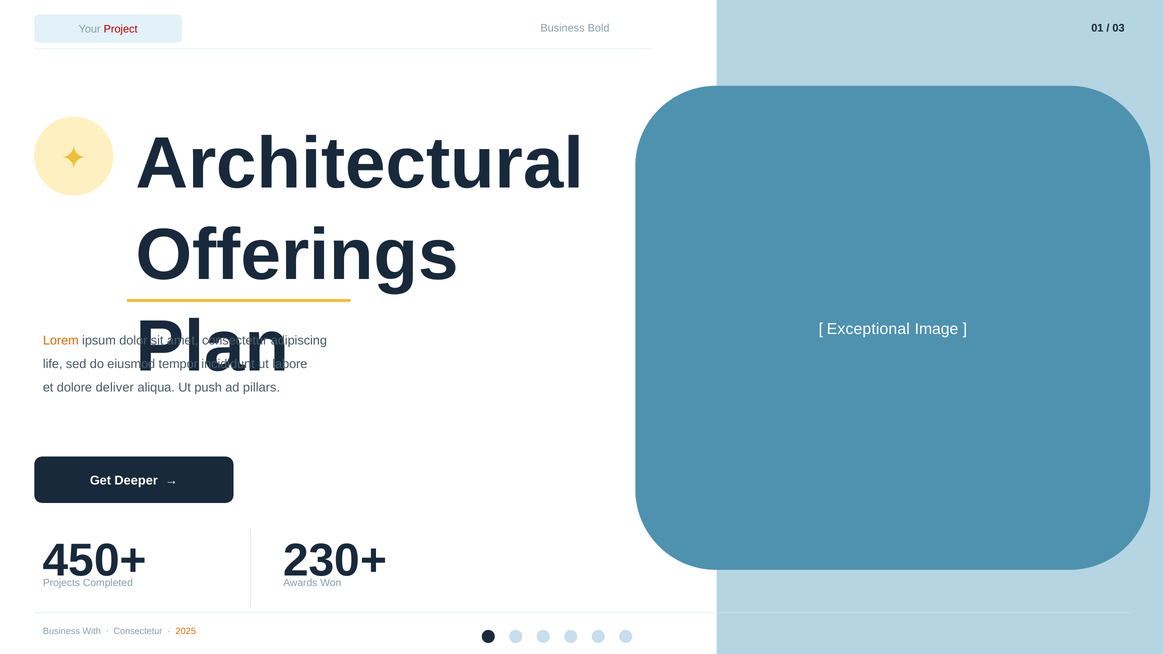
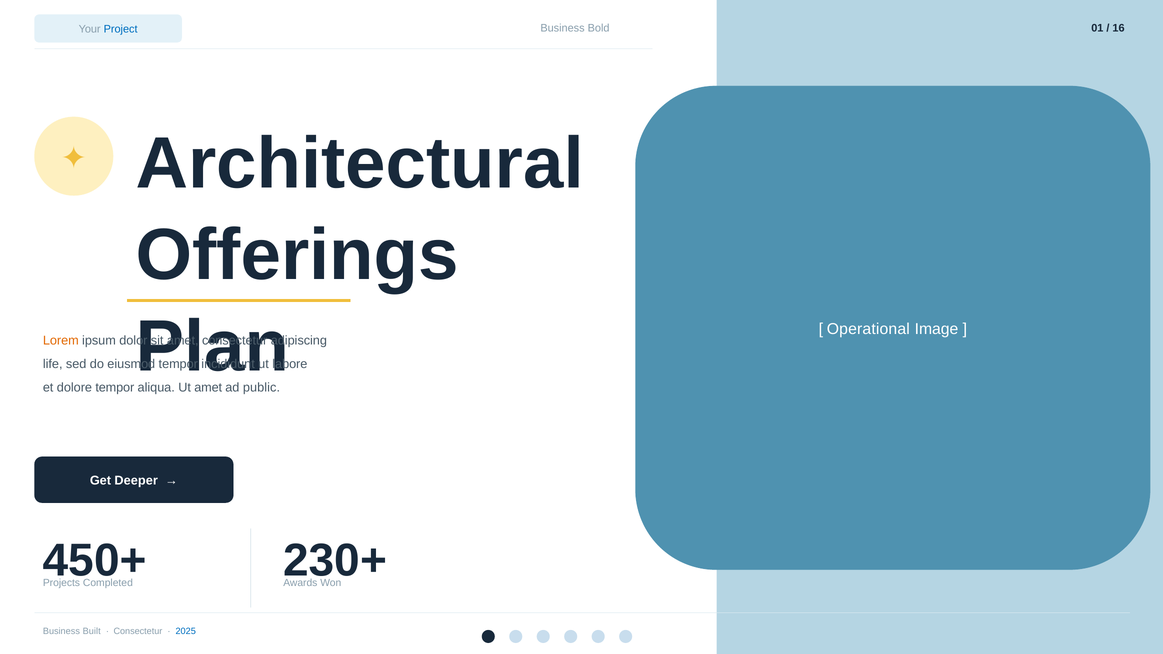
Project colour: red -> blue
03: 03 -> 16
Exceptional: Exceptional -> Operational
dolore deliver: deliver -> tempor
Ut push: push -> amet
pillars: pillars -> public
With: With -> Built
2025 colour: orange -> blue
